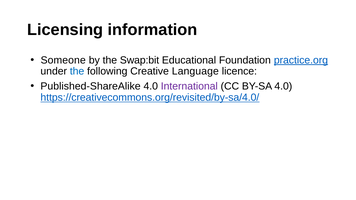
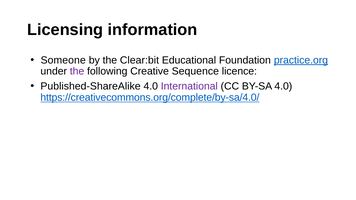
Swap:bit: Swap:bit -> Clear:bit
the at (77, 71) colour: blue -> purple
Language: Language -> Sequence
https://creativecommons.org/revisited/by-sa/4.0/: https://creativecommons.org/revisited/by-sa/4.0/ -> https://creativecommons.org/complete/by-sa/4.0/
